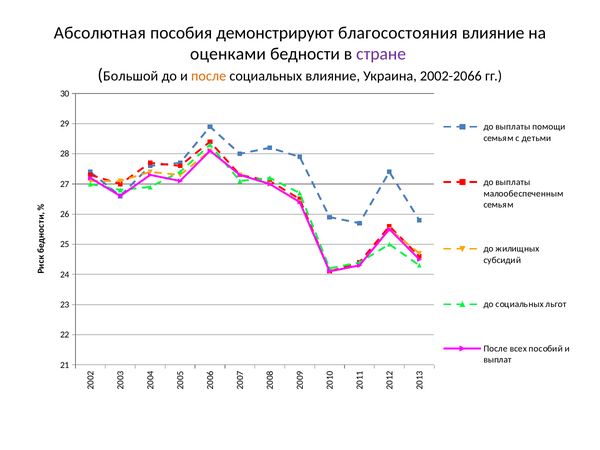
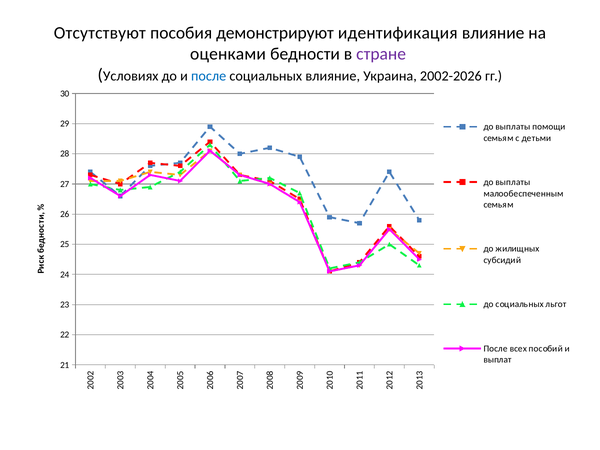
Абсолютная: Абсолютная -> Отсутствуют
благосостояния: благосостояния -> идентификация
Большой: Большой -> Условиях
после at (209, 76) colour: orange -> blue
2002-2066: 2002-2066 -> 2002-2026
